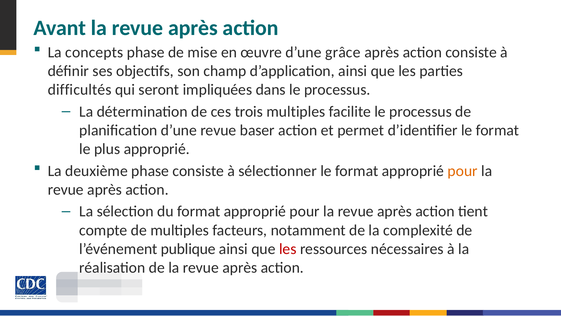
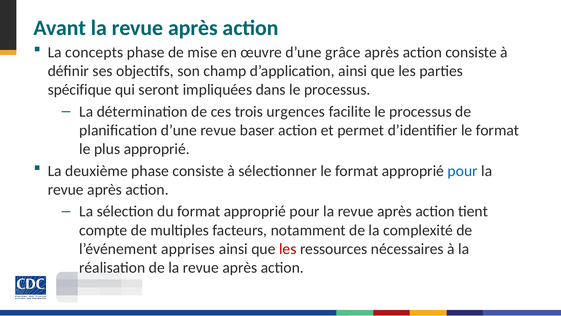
difficultés: difficultés -> spécifique
trois multiples: multiples -> urgences
pour at (463, 171) colour: orange -> blue
publique: publique -> apprises
